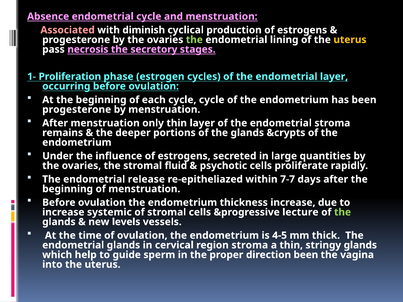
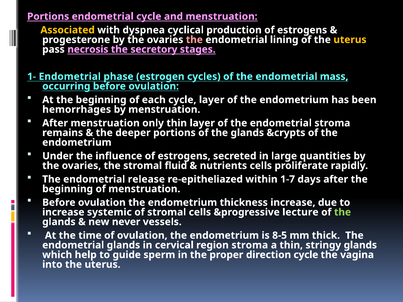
Absence at (48, 16): Absence -> Portions
Associated colour: pink -> yellow
diminish: diminish -> dyspnea
the at (194, 40) colour: light green -> pink
1- Proliferation: Proliferation -> Endometrial
endometrial layer: layer -> mass
cycle cycle: cycle -> layer
progesterone at (77, 110): progesterone -> hemorrhages
psychotic: psychotic -> nutrients
7-7: 7-7 -> 1-7
levels: levels -> never
4-5: 4-5 -> 8-5
direction been: been -> cycle
